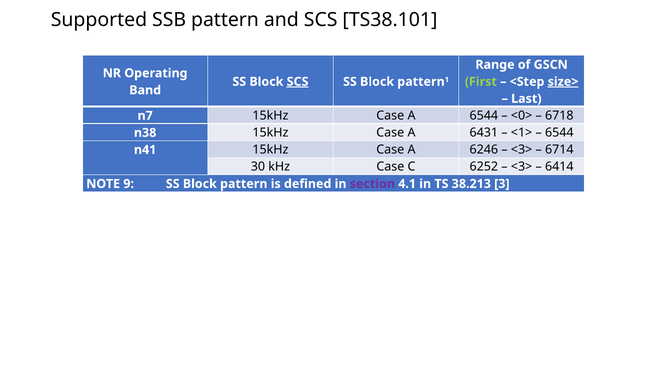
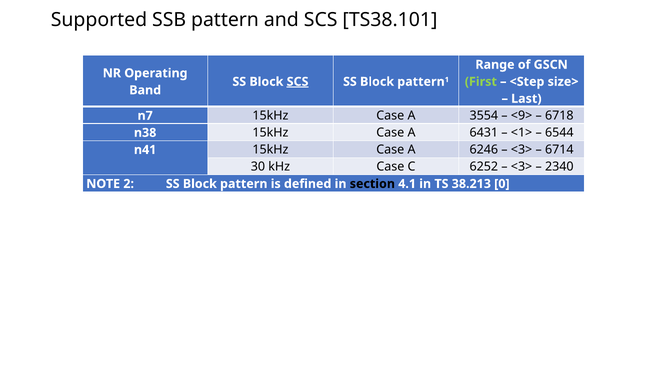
size> underline: present -> none
A 6544: 6544 -> 3554
<0>: <0> -> <9>
6414: 6414 -> 2340
9: 9 -> 2
section colour: purple -> black
3: 3 -> 0
